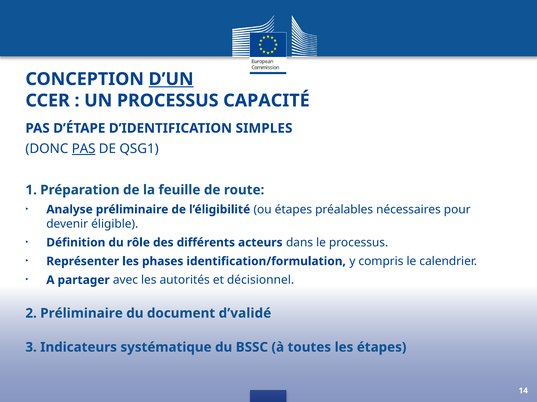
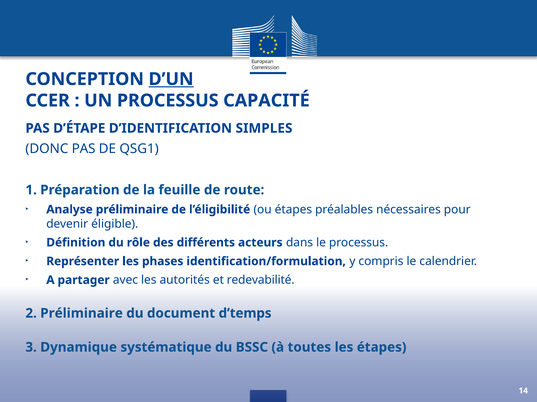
PAS at (84, 149) underline: present -> none
décisionnel: décisionnel -> redevabilité
d’validé: d’validé -> d’temps
Indicateurs: Indicateurs -> Dynamique
